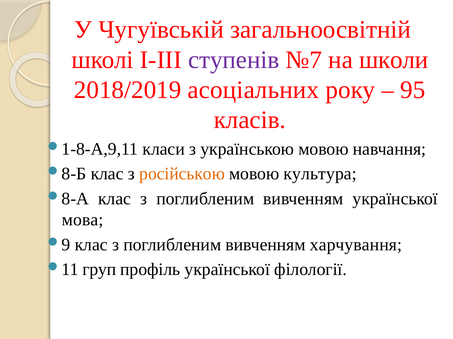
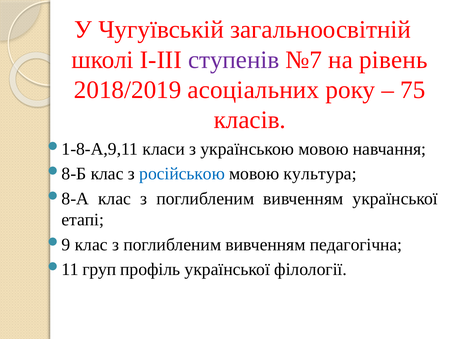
школи: школи -> рівень
95: 95 -> 75
російською colour: orange -> blue
мова: мова -> етапі
харчування: харчування -> педагогічна
